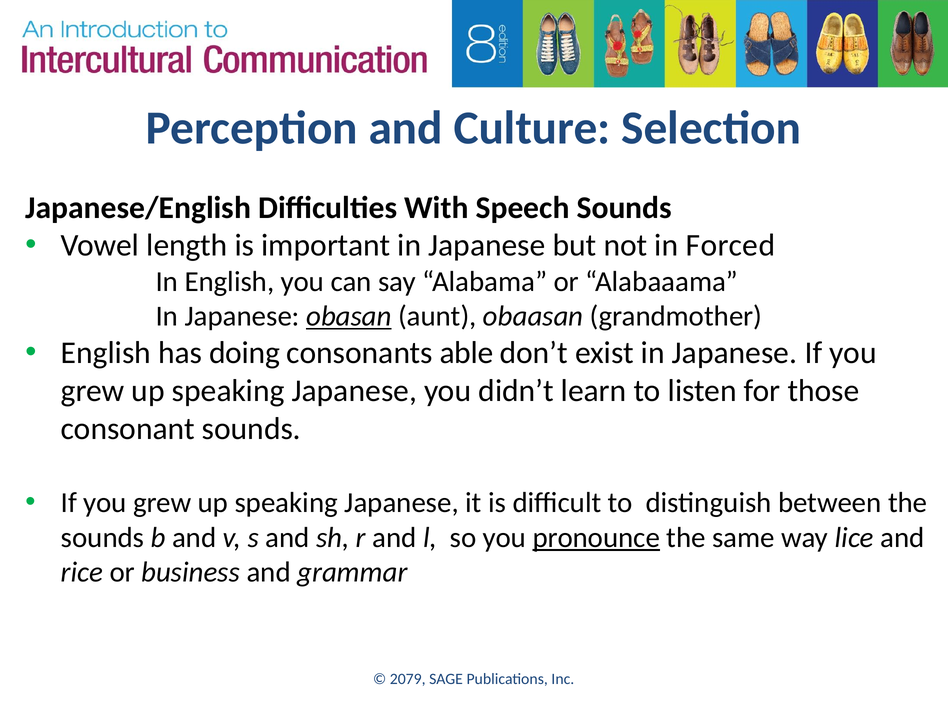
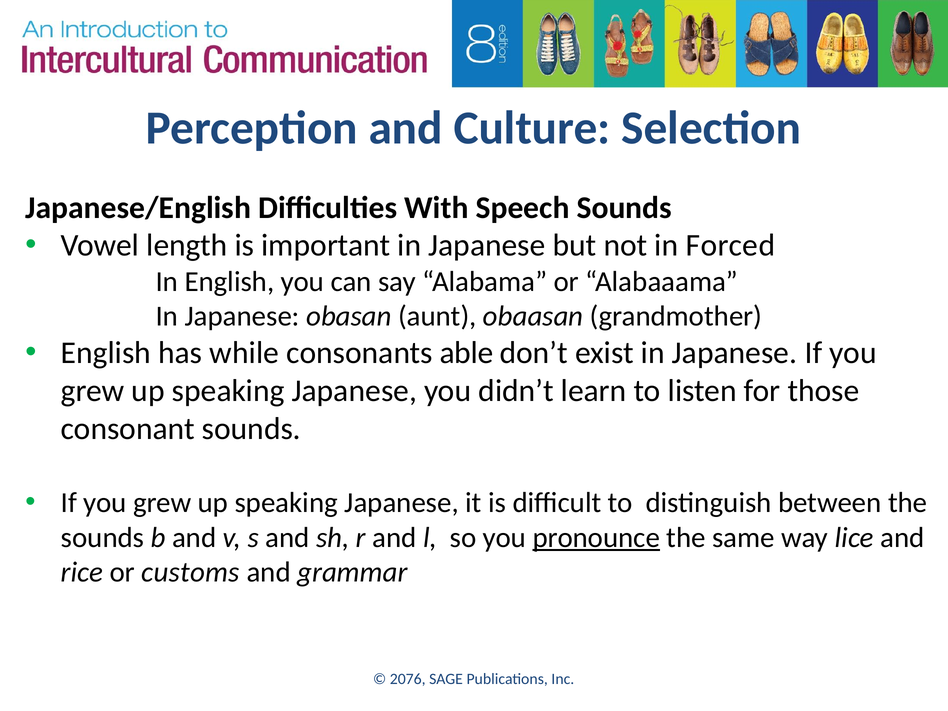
obasan underline: present -> none
doing: doing -> while
business: business -> customs
2079: 2079 -> 2076
